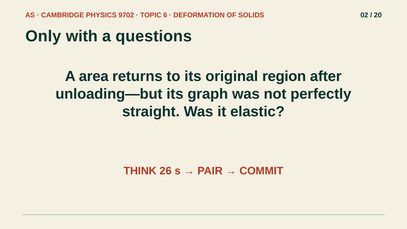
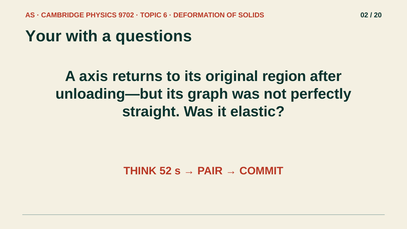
Only: Only -> Your
area: area -> axis
26: 26 -> 52
